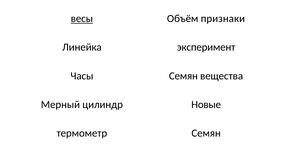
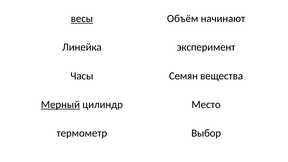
признаки: признаки -> начинают
Мерный underline: none -> present
Новые: Новые -> Место
термометр Семян: Семян -> Выбор
